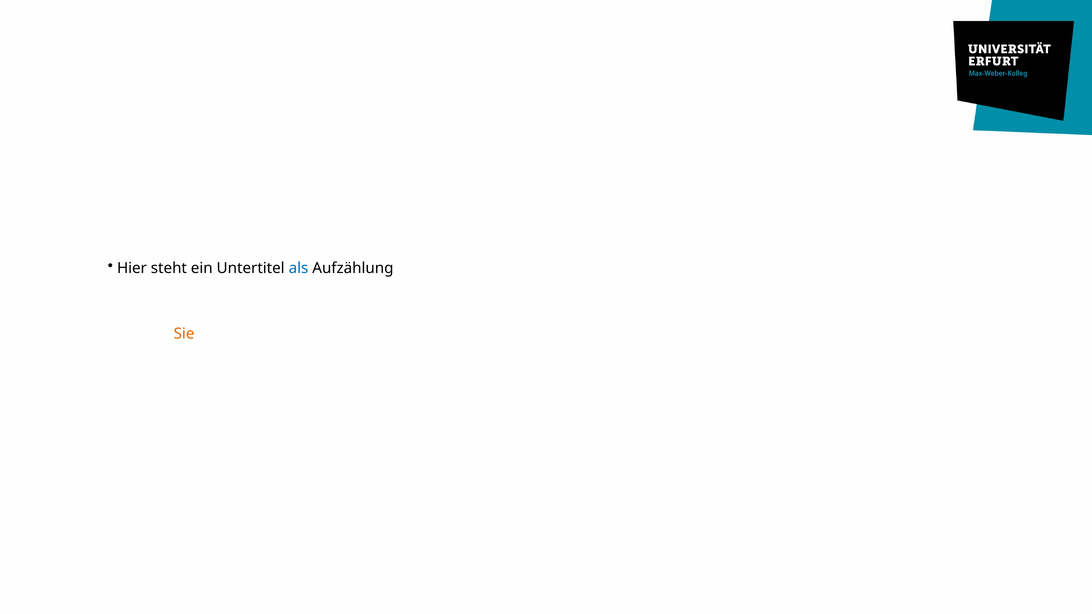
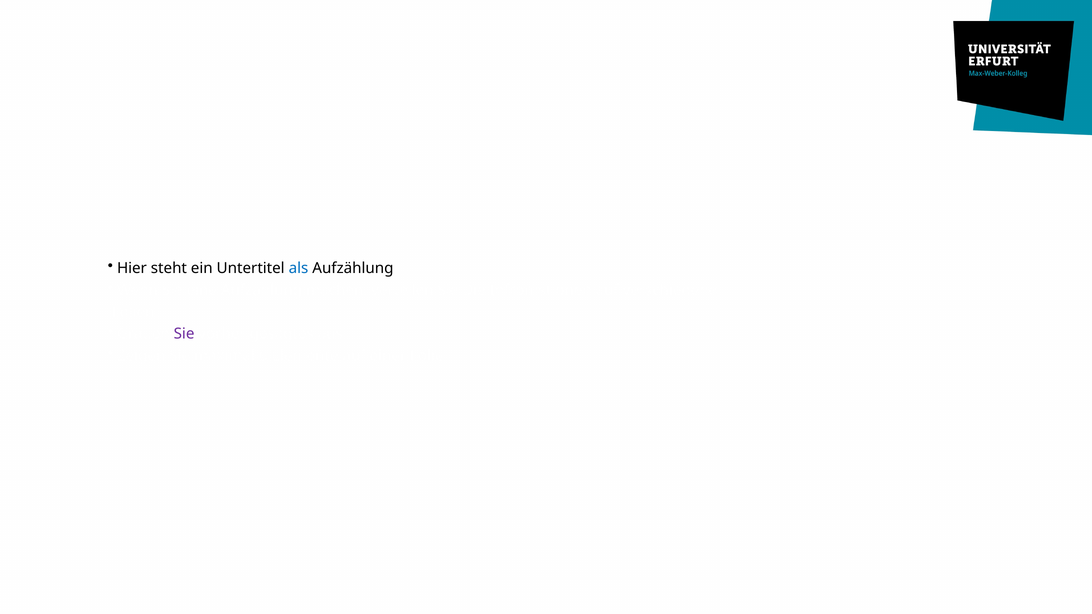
Sie at (184, 334) colour: orange -> purple
